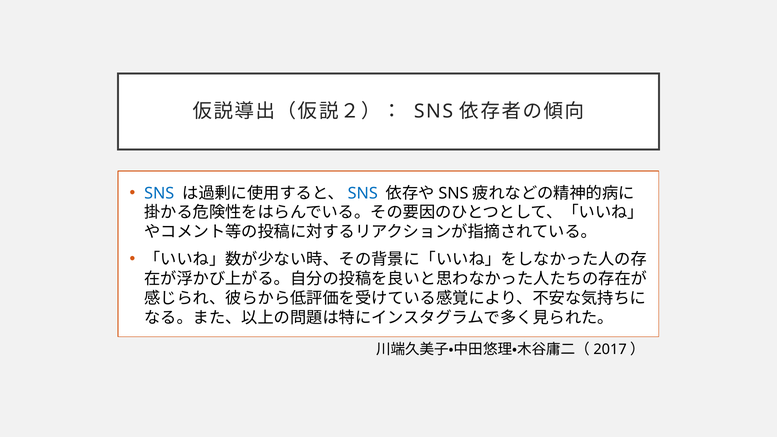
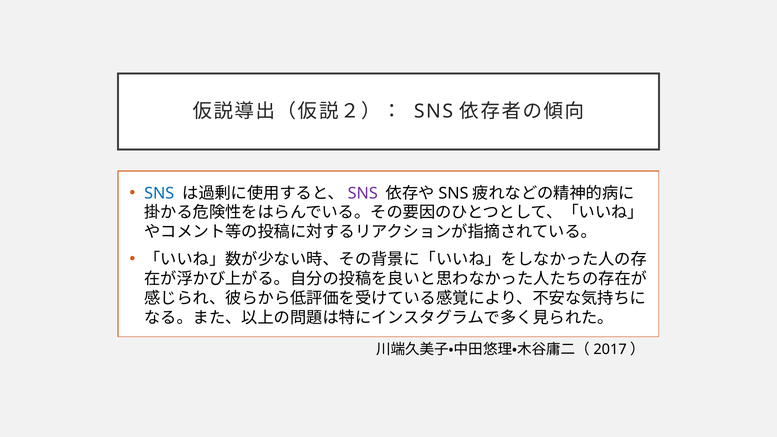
SNS at (363, 193) colour: blue -> purple
